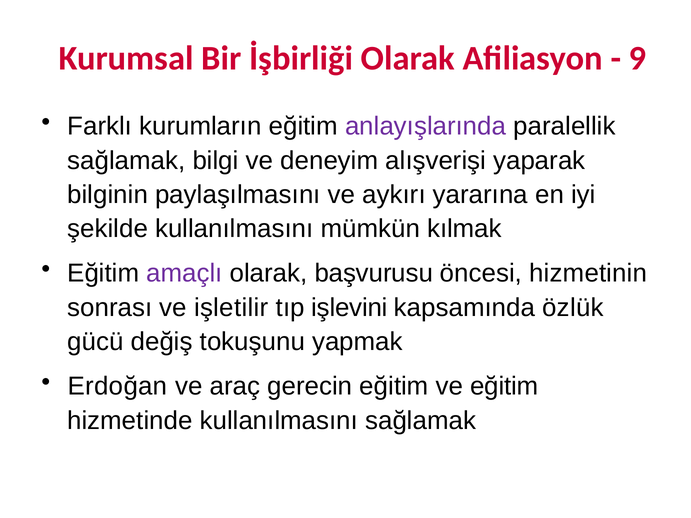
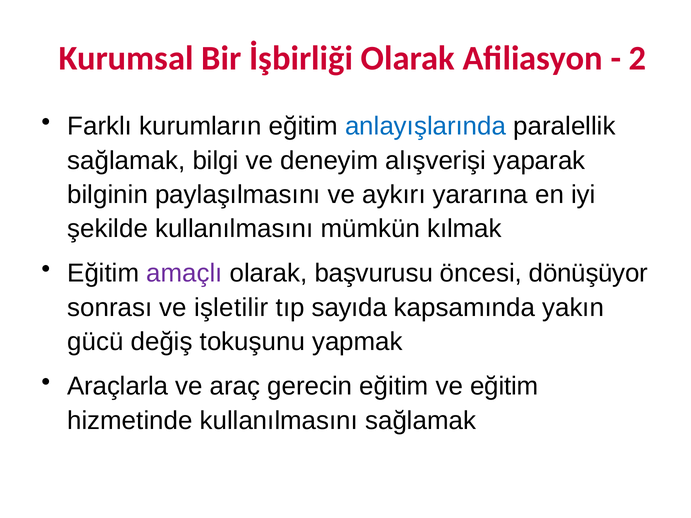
9: 9 -> 2
anlayışlarında colour: purple -> blue
hizmetinin: hizmetinin -> dönüşüyor
işlevini: işlevini -> sayıda
özlük: özlük -> yakın
Erdoğan: Erdoğan -> Araçlarla
